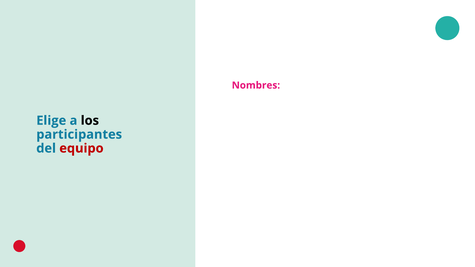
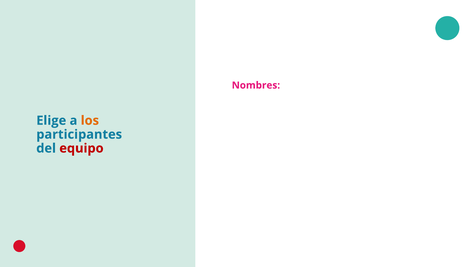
los colour: black -> orange
